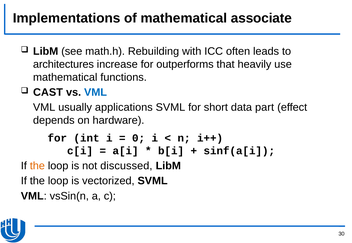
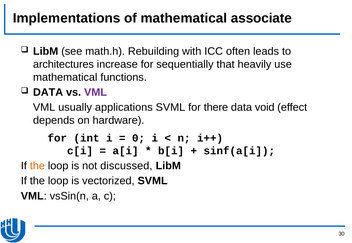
outperforms: outperforms -> sequentially
CAST at (48, 93): CAST -> DATA
VML at (96, 93) colour: blue -> purple
short: short -> there
part: part -> void
